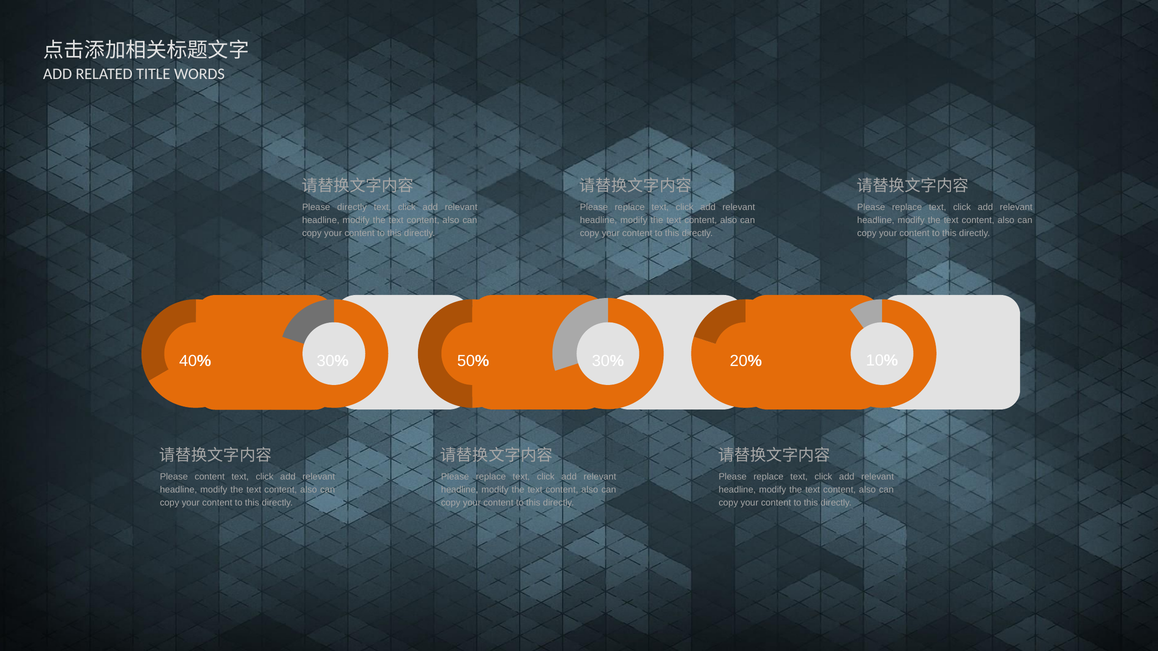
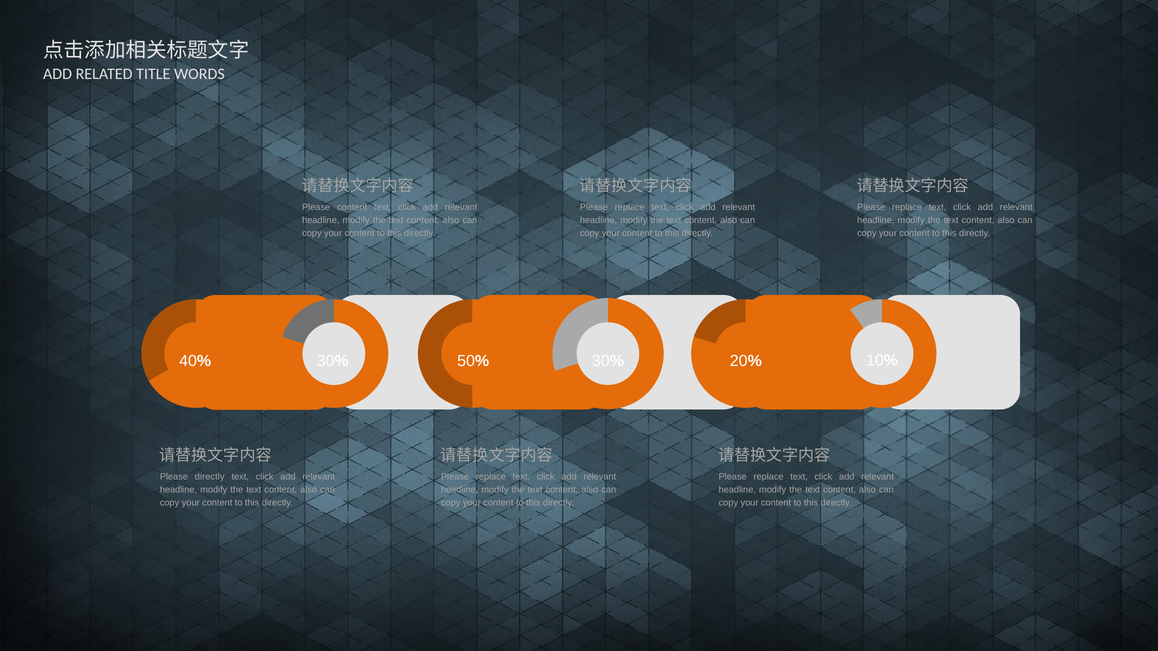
Please directly: directly -> content
Please content: content -> directly
